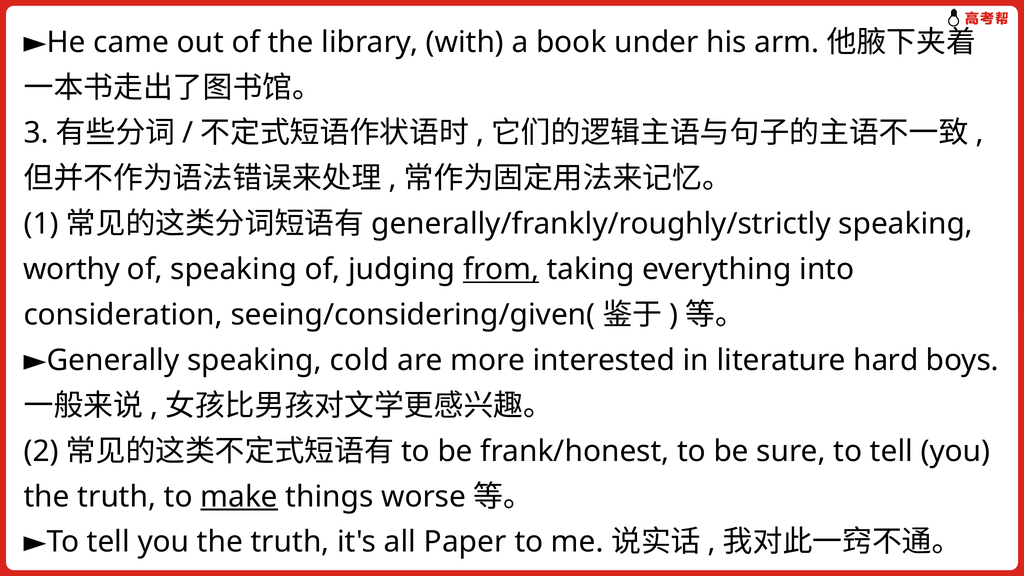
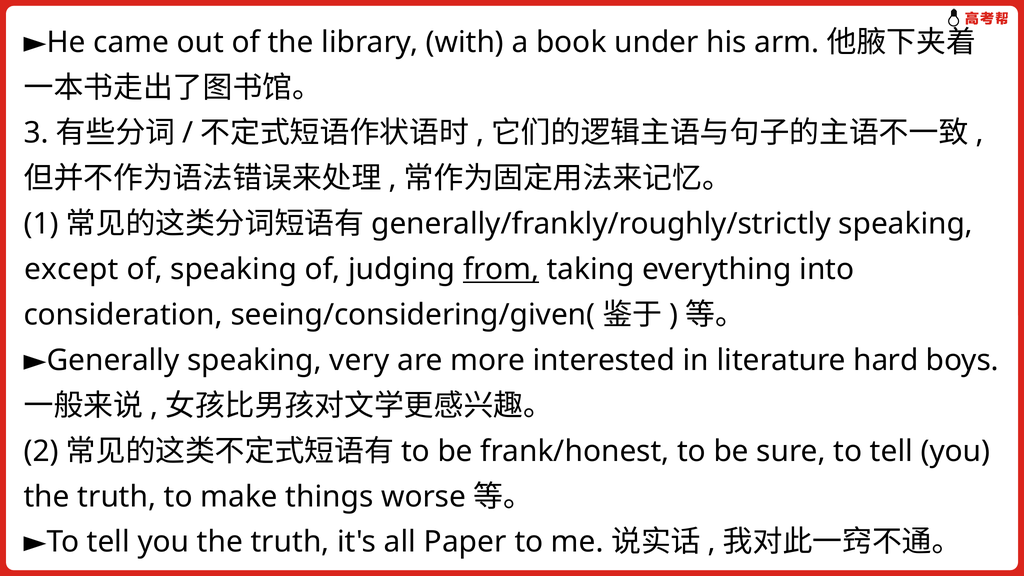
worthy: worthy -> except
cold: cold -> very
make underline: present -> none
